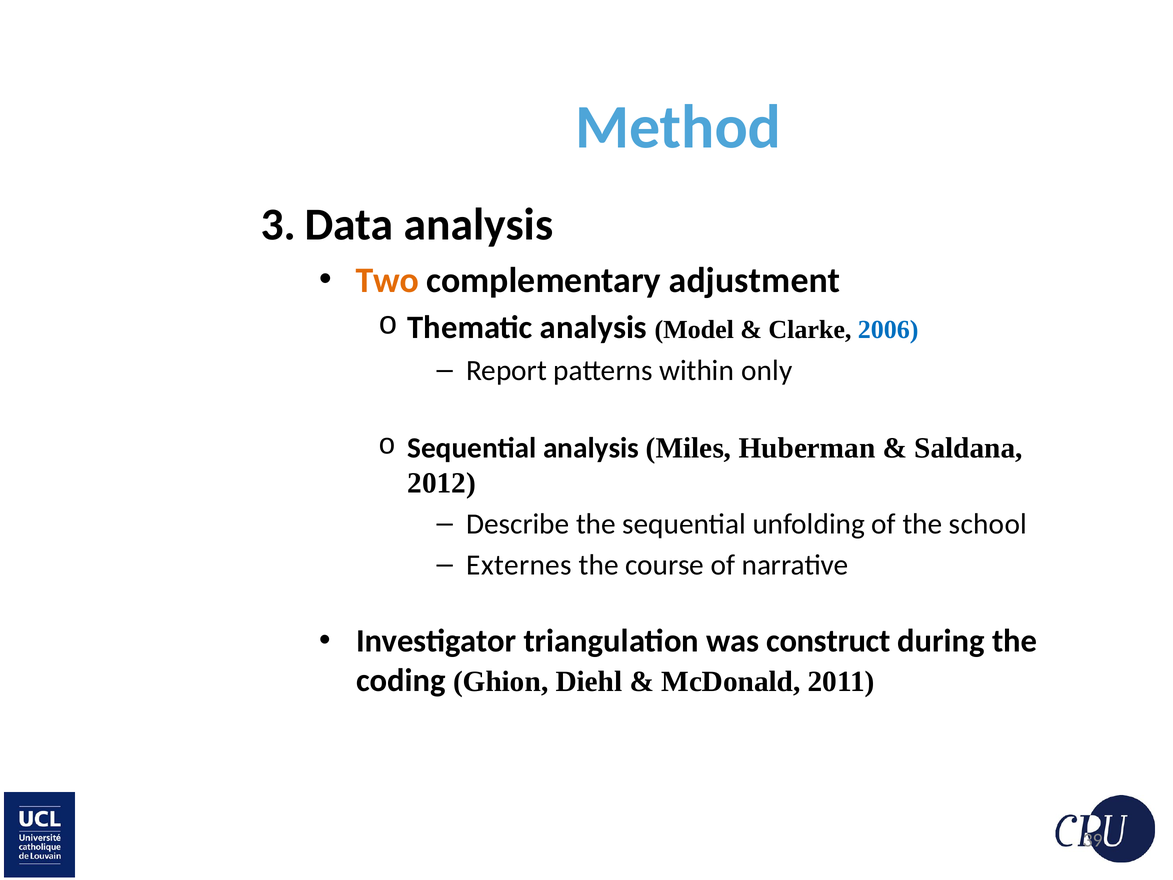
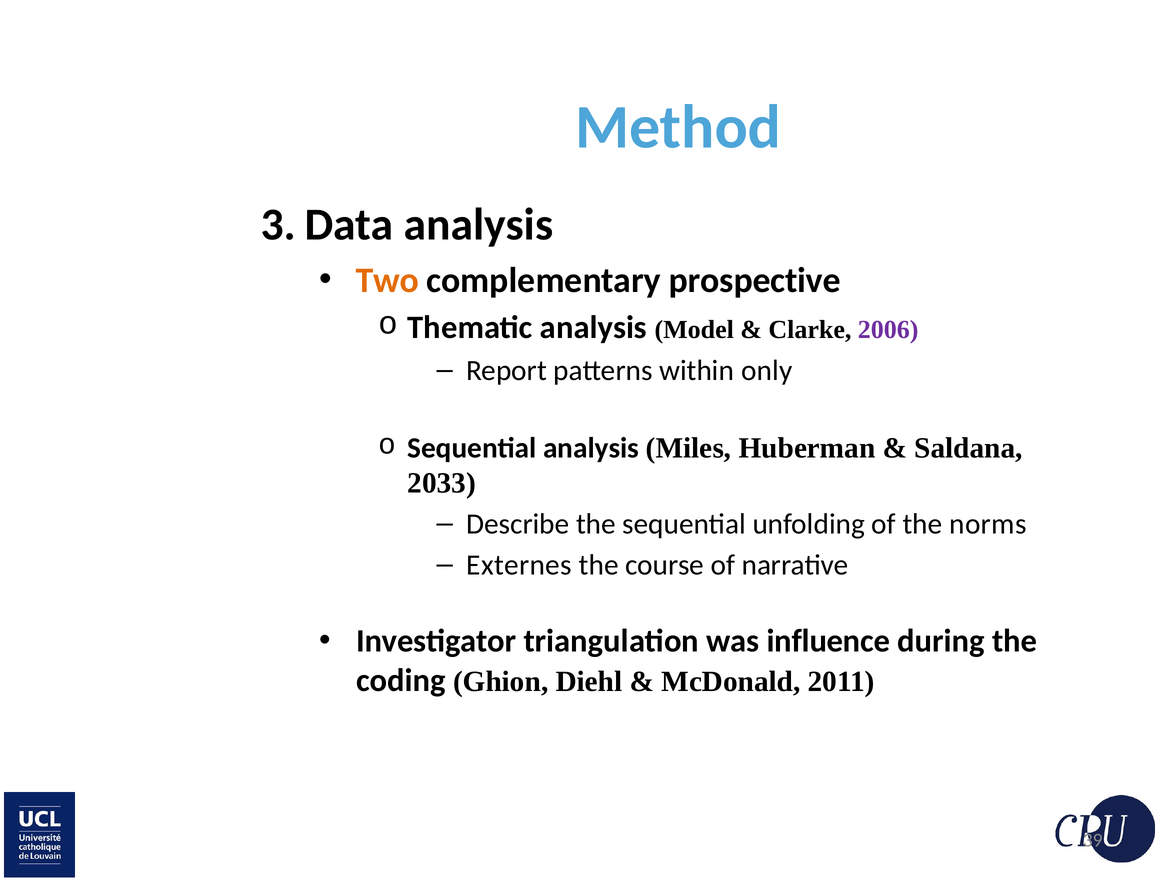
adjustment: adjustment -> prospective
2006 colour: blue -> purple
2012: 2012 -> 2033
school: school -> norms
construct: construct -> influence
